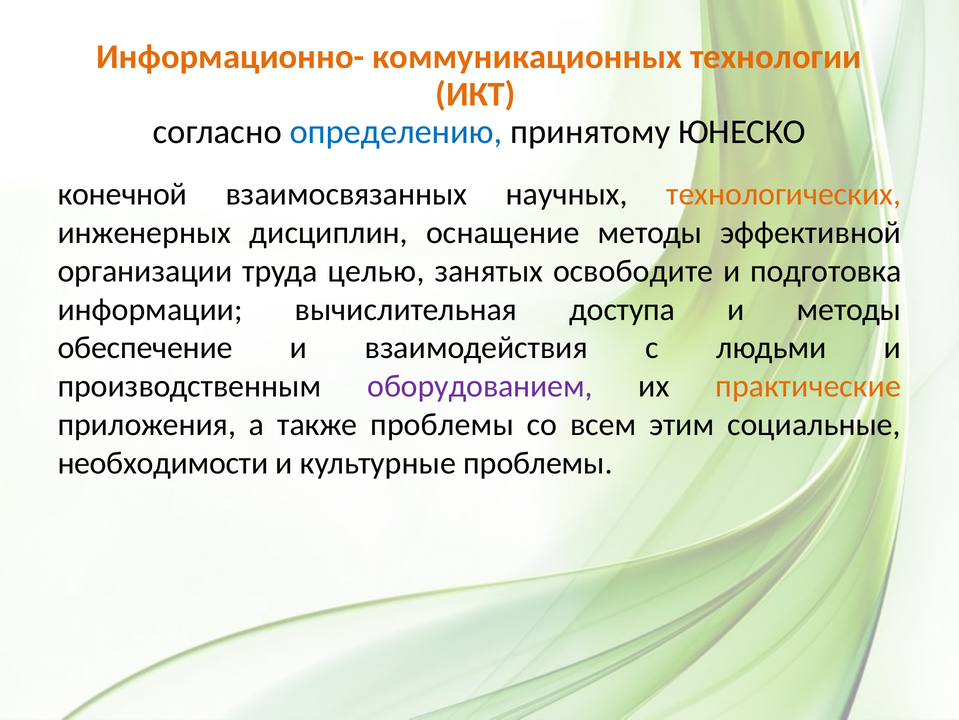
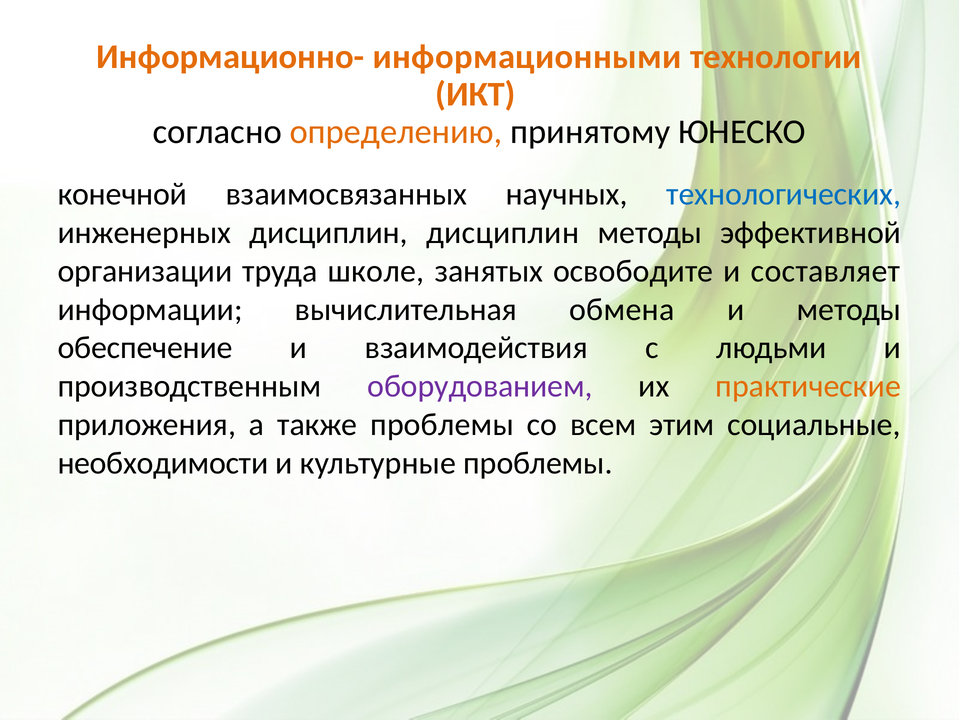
коммуникационных: коммуникационных -> информационными
определению colour: blue -> orange
технологических colour: orange -> blue
дисциплин оснащение: оснащение -> дисциплин
целью: целью -> школе
подготовка: подготовка -> составляет
доступа: доступа -> обмена
